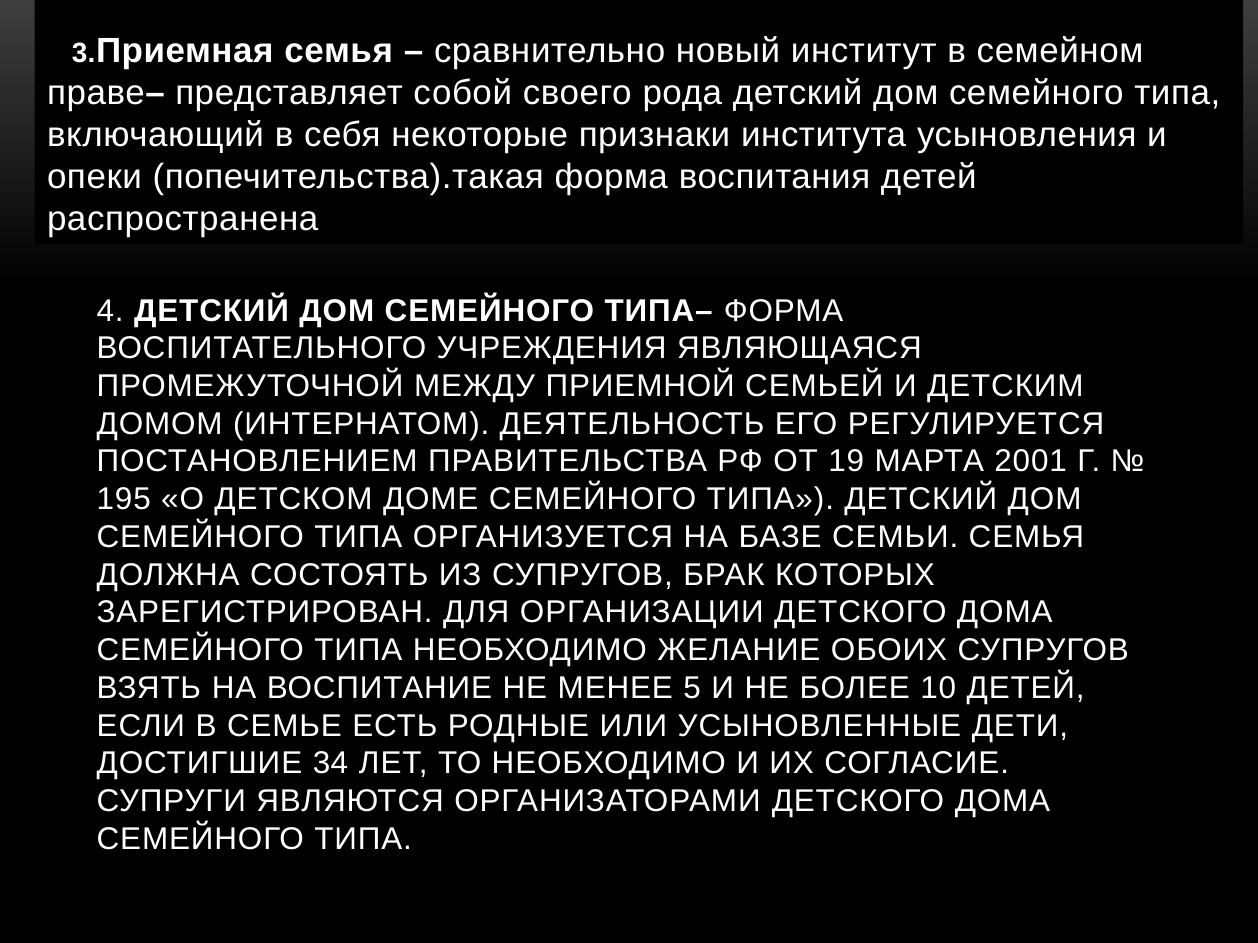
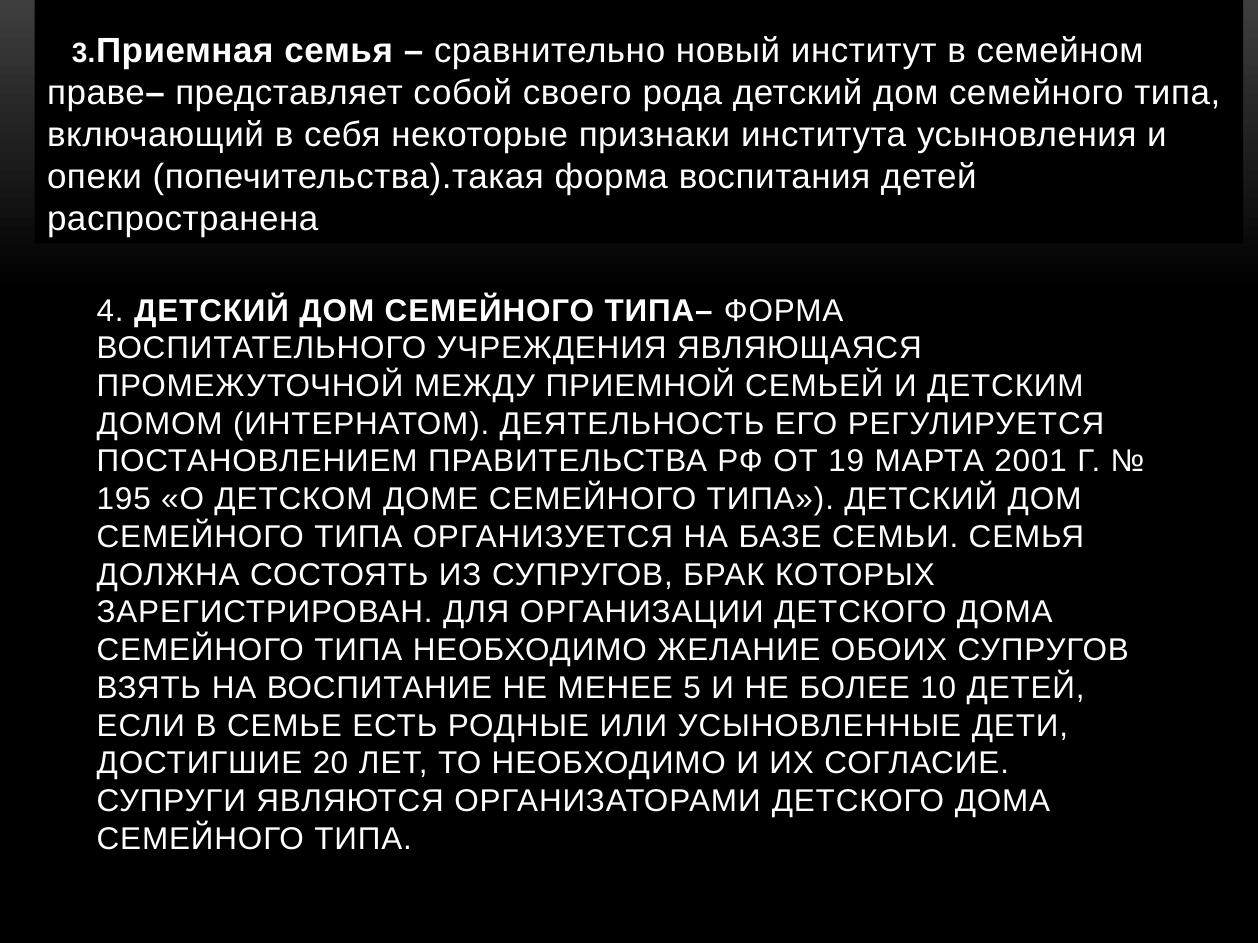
34: 34 -> 20
